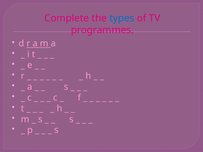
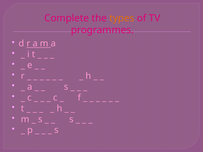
types colour: blue -> orange
